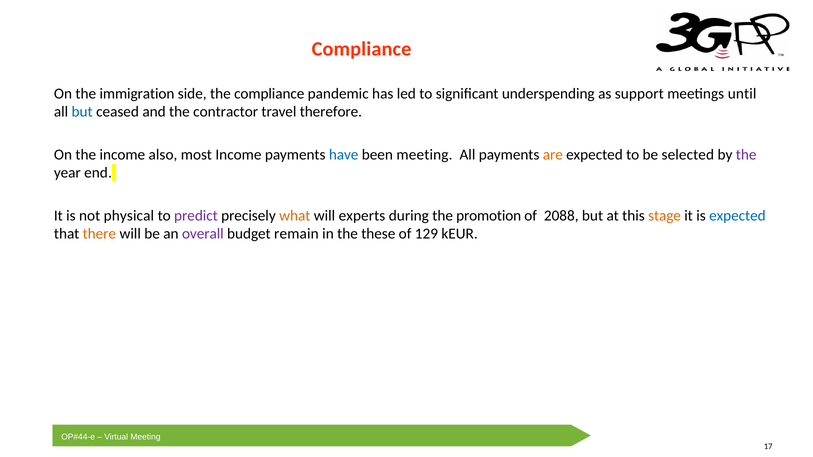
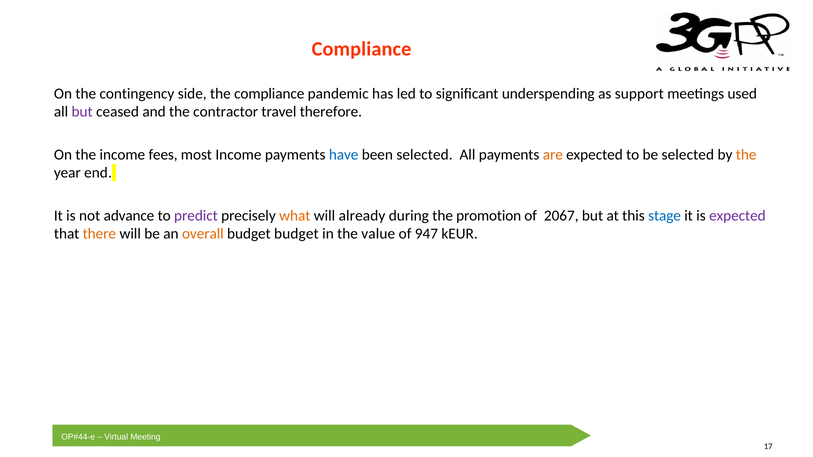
immigration: immigration -> contingency
until: until -> used
but at (82, 112) colour: blue -> purple
also: also -> fees
been meeting: meeting -> selected
the at (746, 155) colour: purple -> orange
physical: physical -> advance
experts: experts -> already
2088: 2088 -> 2067
stage colour: orange -> blue
expected at (737, 216) colour: blue -> purple
overall colour: purple -> orange
budget remain: remain -> budget
these: these -> value
129: 129 -> 947
